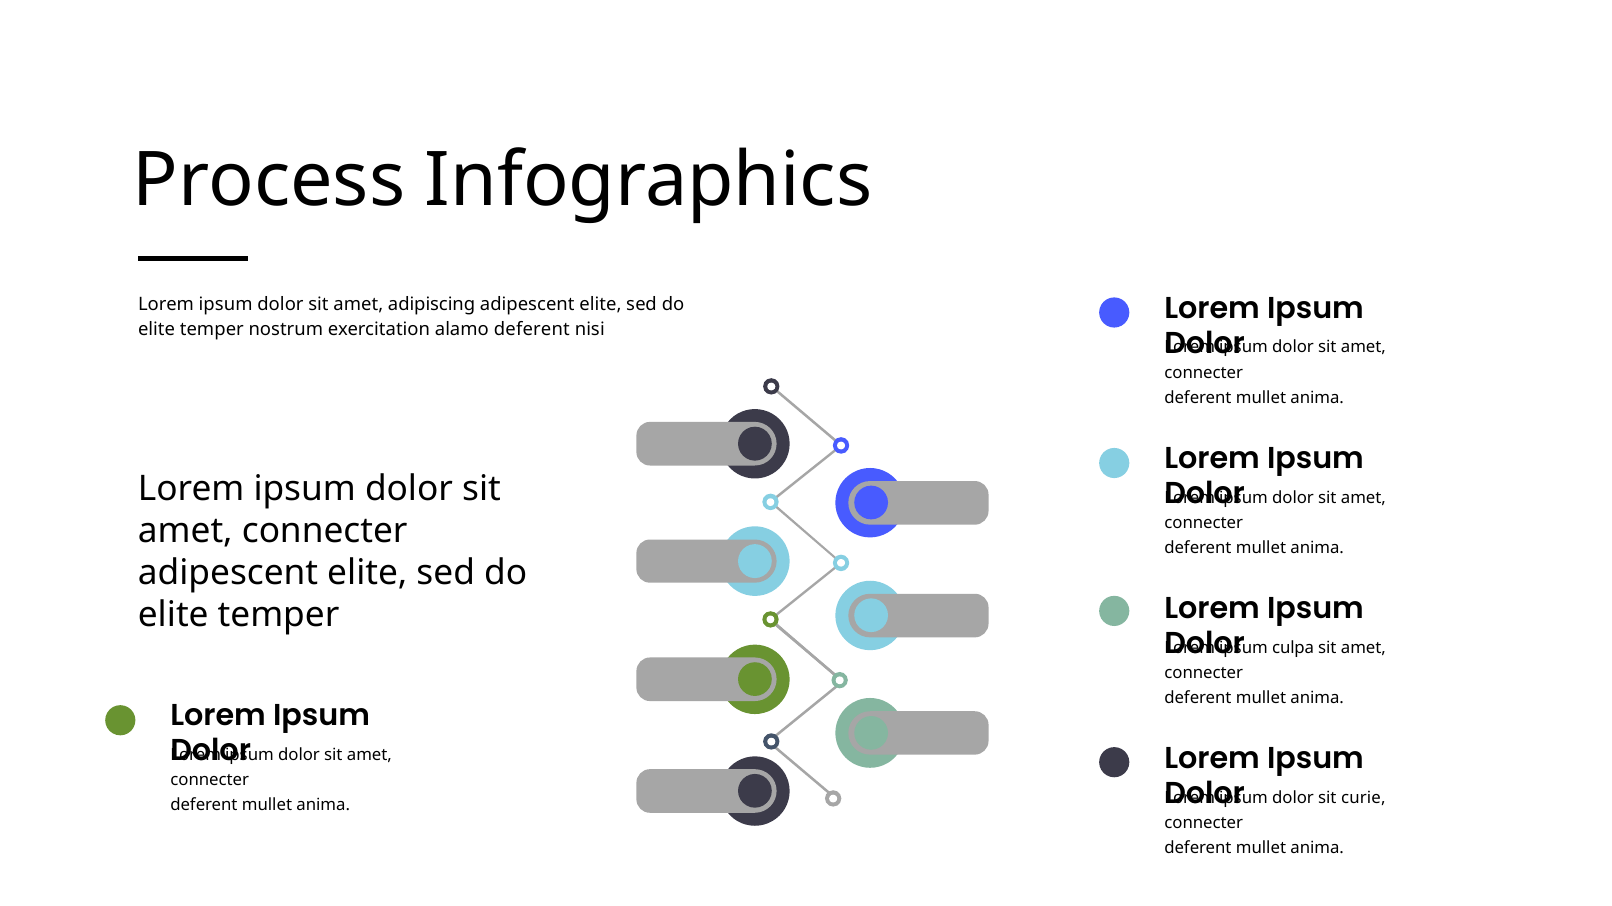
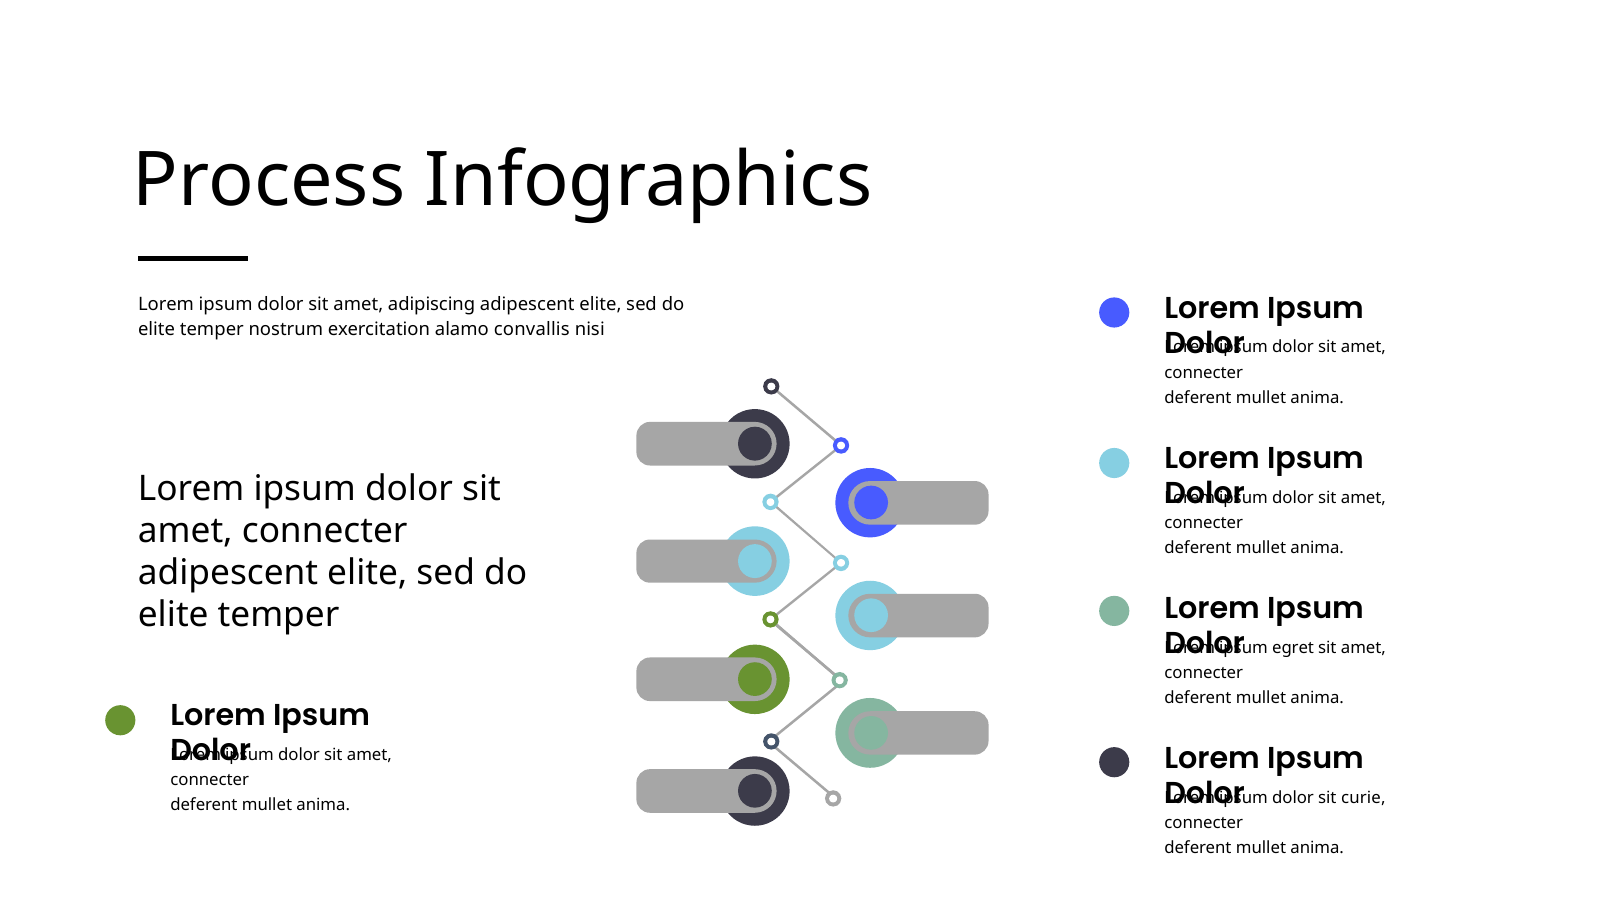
alamo deferent: deferent -> convallis
culpa: culpa -> egret
